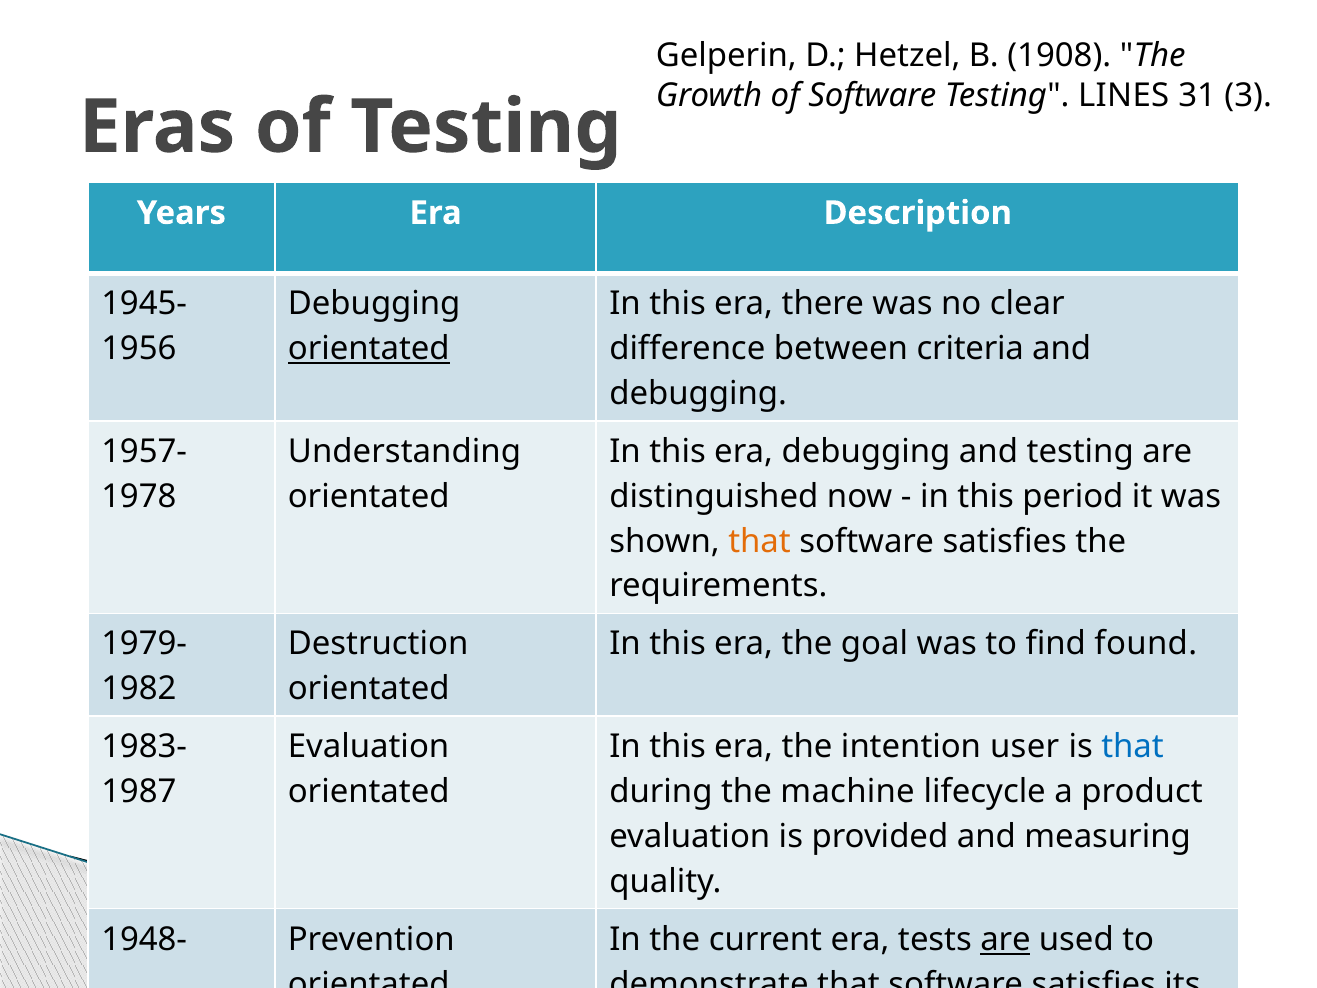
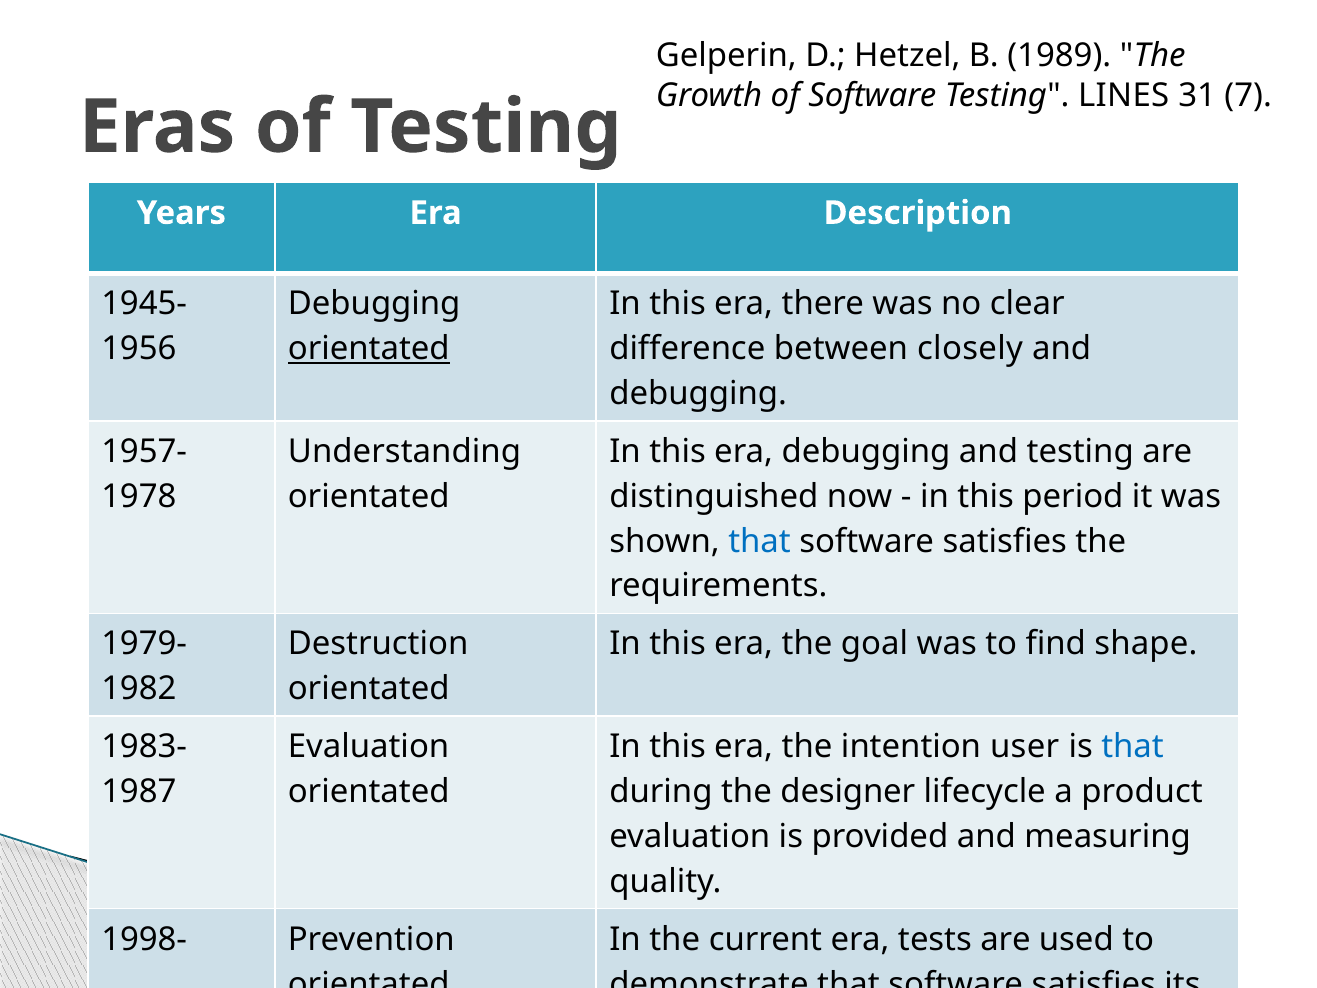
1908: 1908 -> 1989
3: 3 -> 7
criteria: criteria -> closely
that at (760, 541) colour: orange -> blue
found: found -> shape
machine: machine -> designer
1948-: 1948- -> 1998-
are at (1005, 939) underline: present -> none
